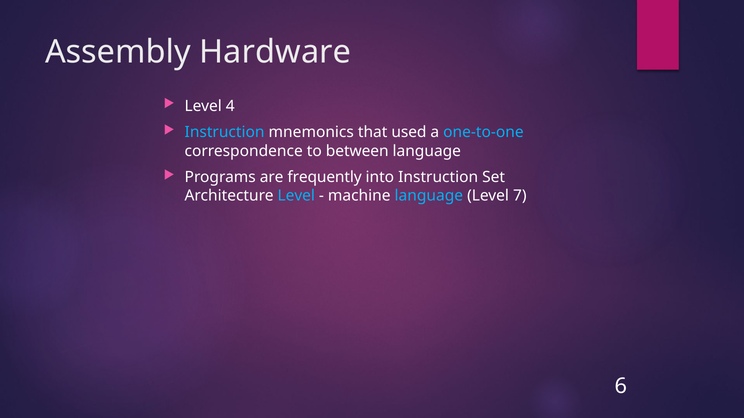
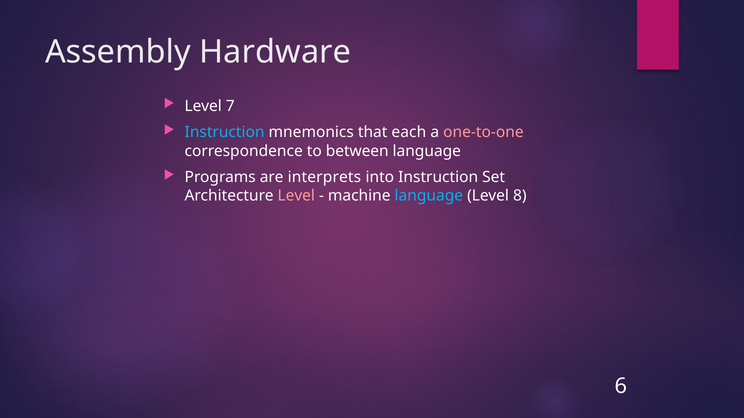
4: 4 -> 7
used: used -> each
one-to-one colour: light blue -> pink
frequently: frequently -> interprets
Level at (296, 196) colour: light blue -> pink
7: 7 -> 8
